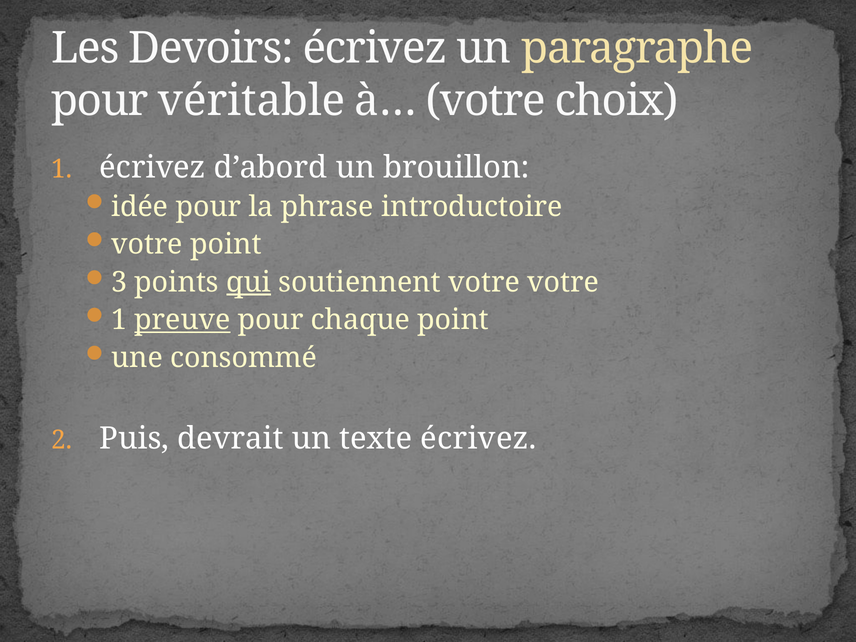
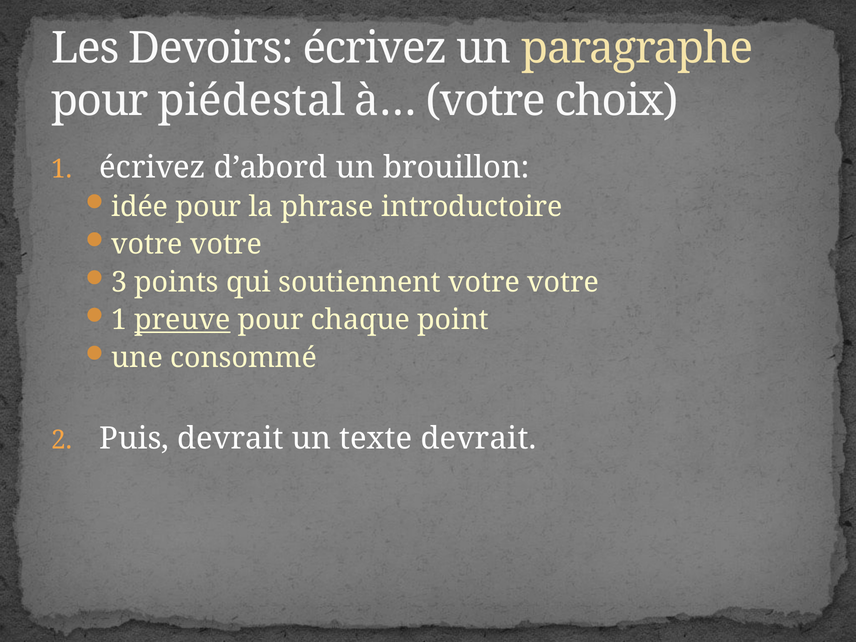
véritable: véritable -> piédestal
point at (226, 244): point -> votre
qui underline: present -> none
texte écrivez: écrivez -> devrait
